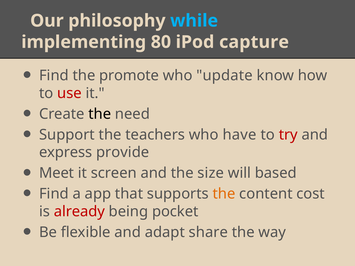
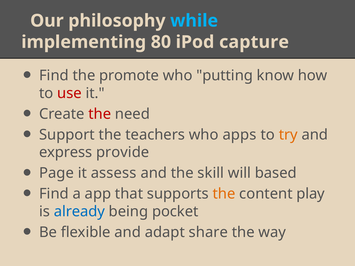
update: update -> putting
the at (100, 114) colour: black -> red
have: have -> apps
try colour: red -> orange
Meet: Meet -> Page
screen: screen -> assess
size: size -> skill
cost: cost -> play
already colour: red -> blue
